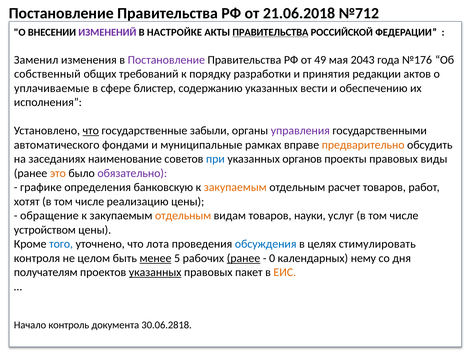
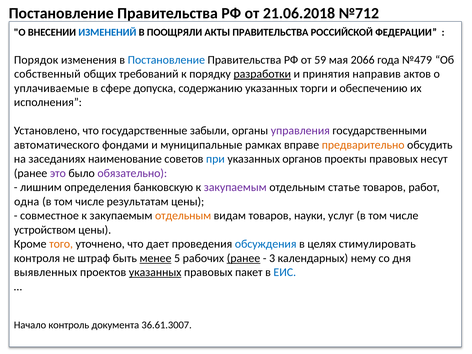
ИЗМЕНЕНИЙ colour: purple -> blue
НАСТРОЙКЕ: НАСТРОЙКЕ -> ПООЩРЯЛИ
ПРАВИТЕЛЬСТВА at (270, 32) underline: present -> none
Заменил: Заменил -> Порядок
Постановление at (166, 60) colour: purple -> blue
49: 49 -> 59
2043: 2043 -> 2066
№176: №176 -> №479
разработки underline: none -> present
редакции: редакции -> направив
блистер: блистер -> допуска
вести: вести -> торги
что at (91, 131) underline: present -> none
виды: виды -> несут
это colour: orange -> purple
графике: графике -> лишним
закупаемым at (235, 187) colour: orange -> purple
расчет: расчет -> статье
хотят: хотят -> одна
реализацию: реализацию -> результатам
обращение: обращение -> совместное
того colour: blue -> orange
лота: лота -> дает
целом: целом -> штраф
0: 0 -> 3
получателям: получателям -> выявленных
ЕИС colour: orange -> blue
30.06.2818: 30.06.2818 -> 36.61.3007
